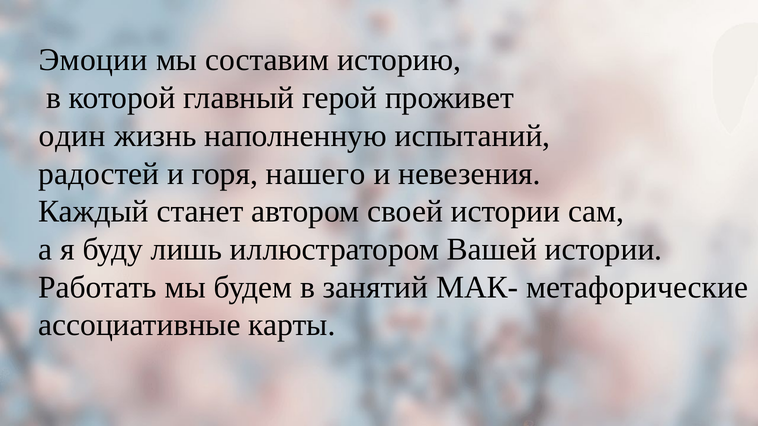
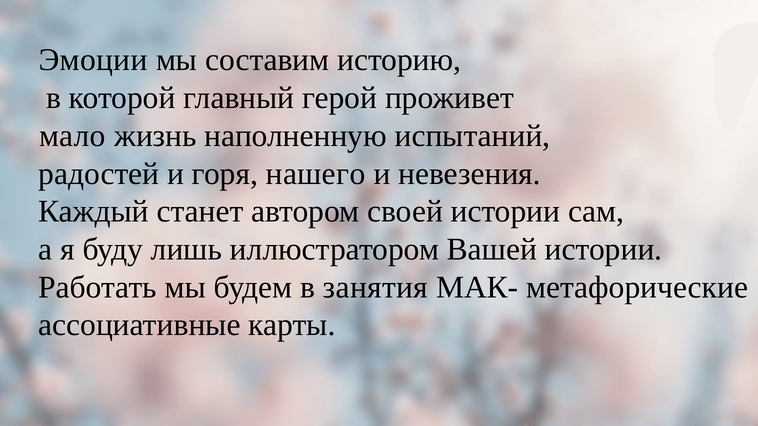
один: один -> мало
занятий: занятий -> занятия
